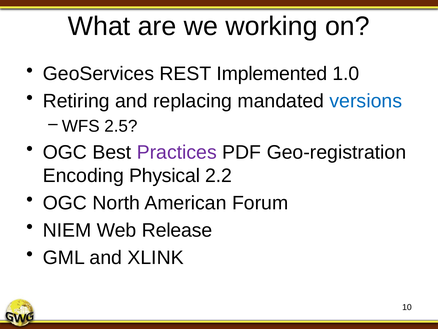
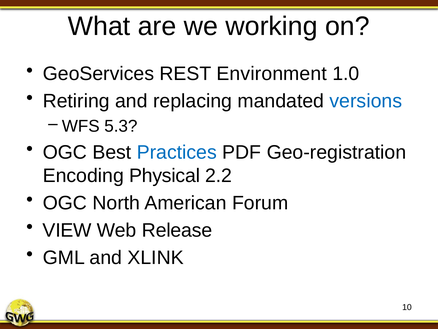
Implemented: Implemented -> Environment
2.5: 2.5 -> 5.3
Practices colour: purple -> blue
NIEM: NIEM -> VIEW
